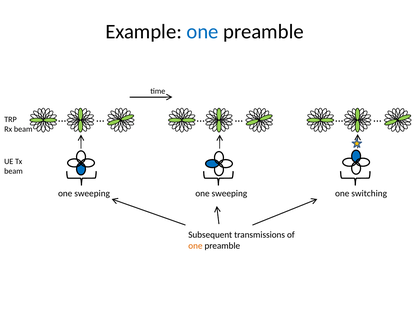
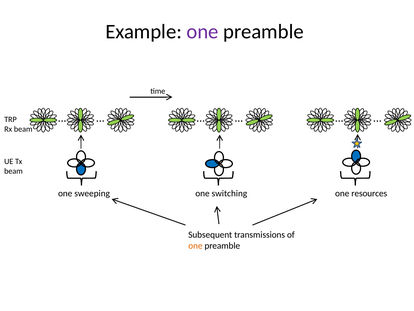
one at (203, 31) colour: blue -> purple
sweeping at (229, 193): sweeping -> switching
switching: switching -> resources
